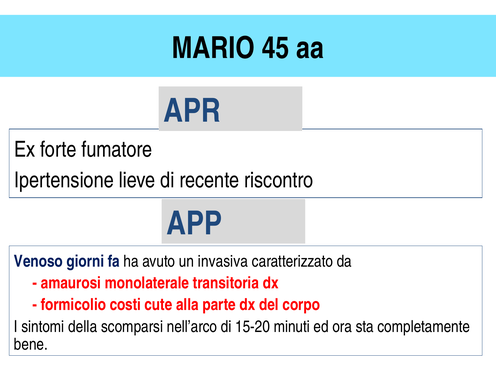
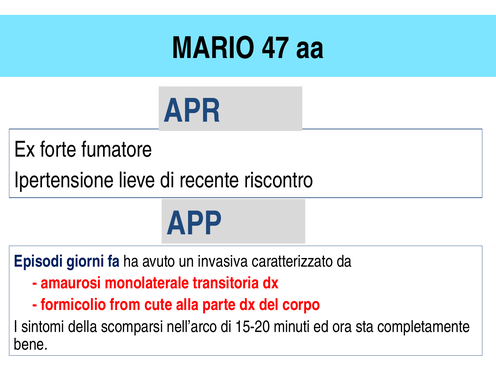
45: 45 -> 47
Venoso: Venoso -> Episodi
costi: costi -> from
